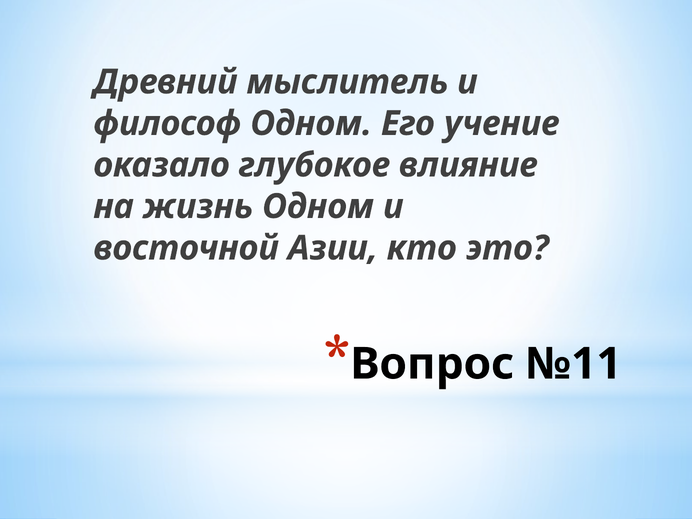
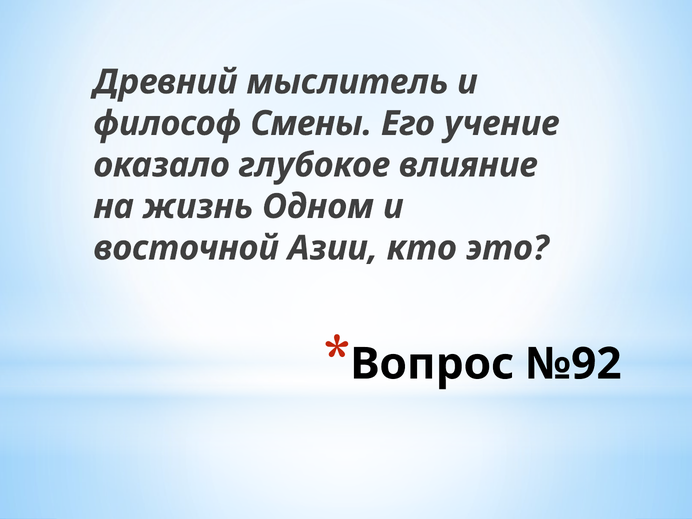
философ Одном: Одном -> Смены
№11: №11 -> №92
